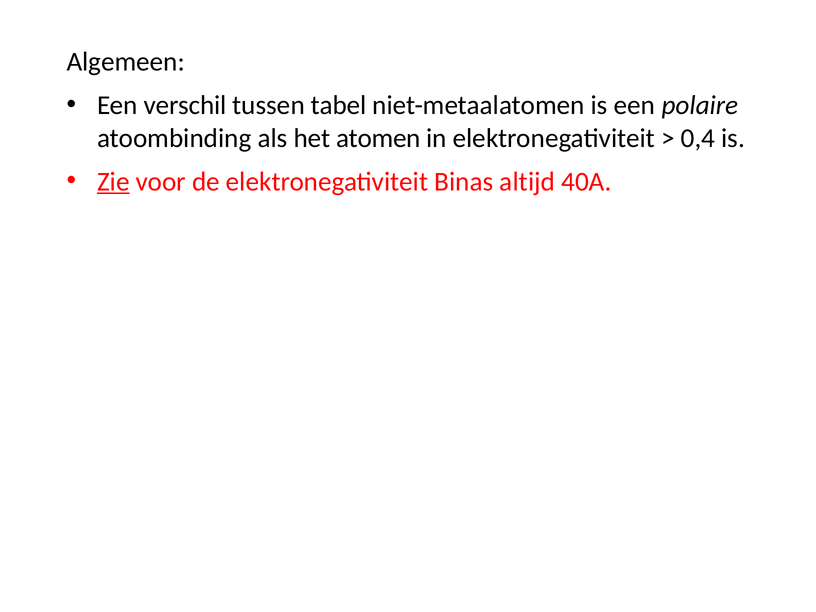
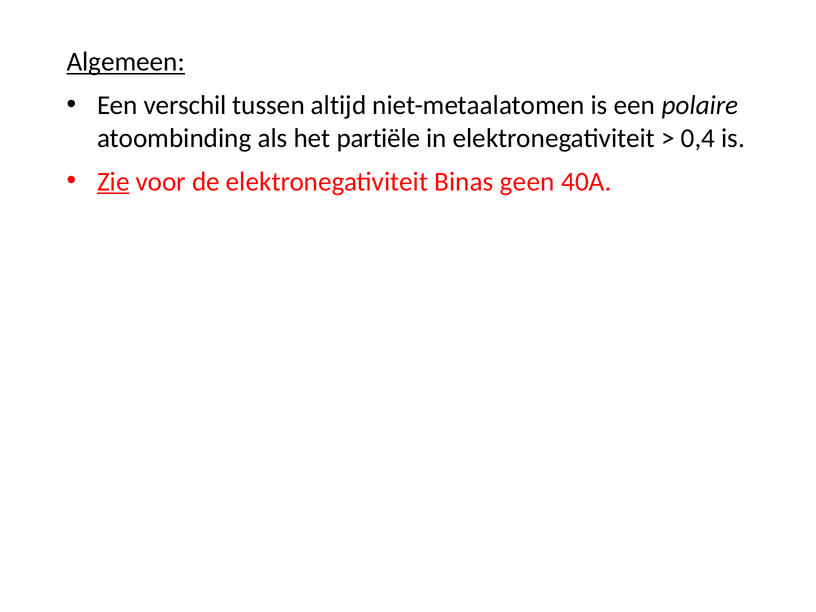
Algemeen underline: none -> present
tabel: tabel -> altijd
atomen: atomen -> partiële
altijd: altijd -> geen
